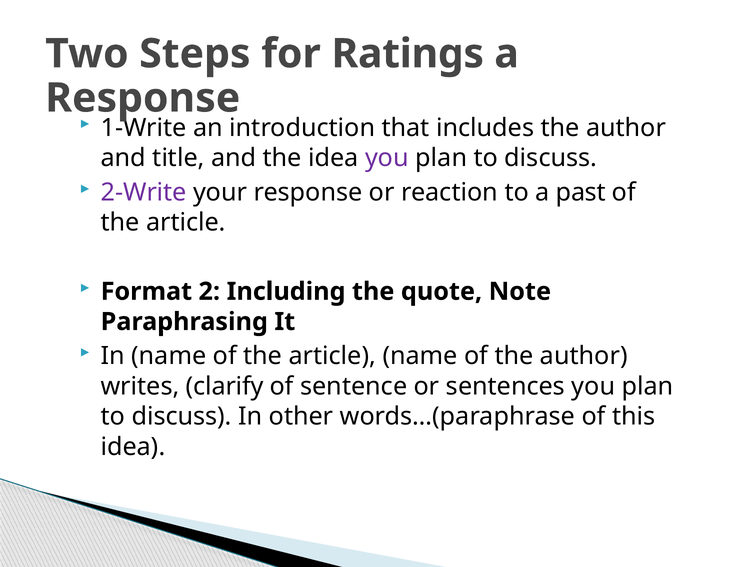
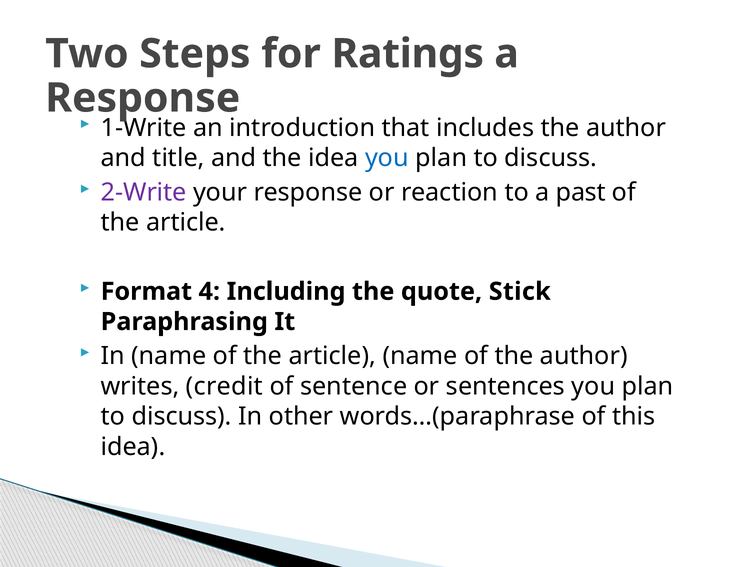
you at (387, 158) colour: purple -> blue
2: 2 -> 4
Note: Note -> Stick
clarify: clarify -> credit
